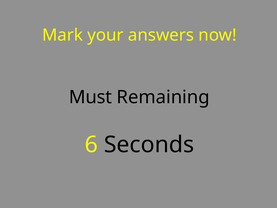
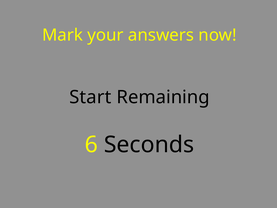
Must: Must -> Start
